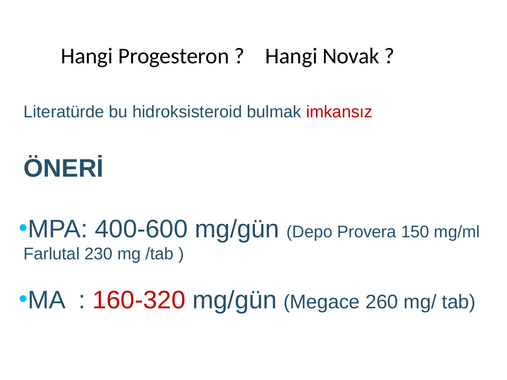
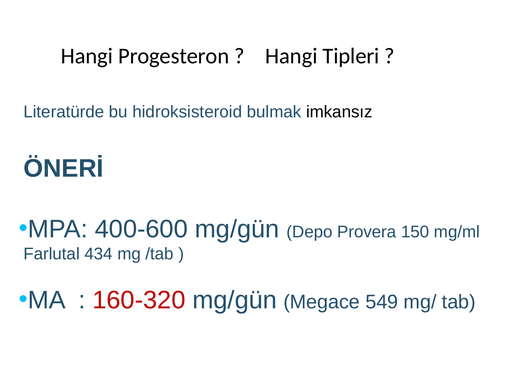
Novak: Novak -> Tipleri
imkansız colour: red -> black
230: 230 -> 434
260: 260 -> 549
